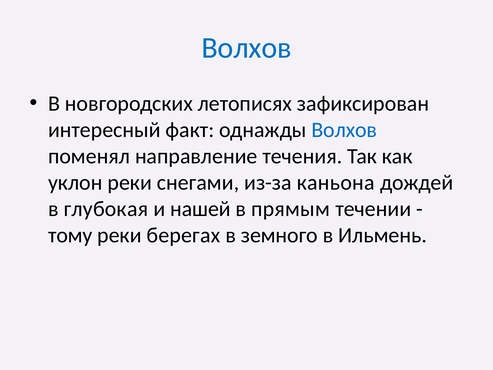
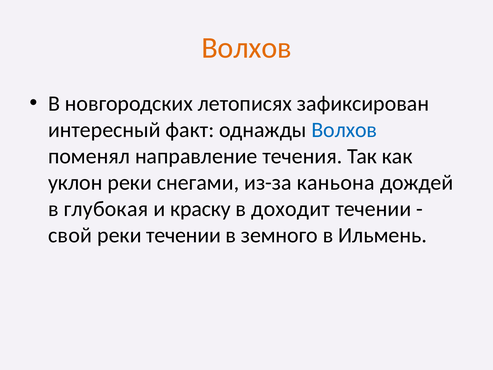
Волхов at (247, 48) colour: blue -> orange
нашей: нашей -> краску
прямым: прямым -> доходит
тому: тому -> свой
реки берегах: берегах -> течении
